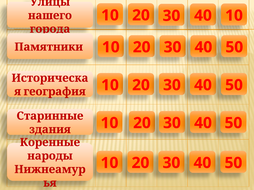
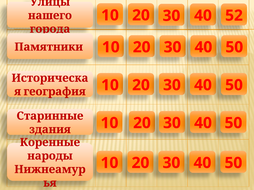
40 10: 10 -> 52
